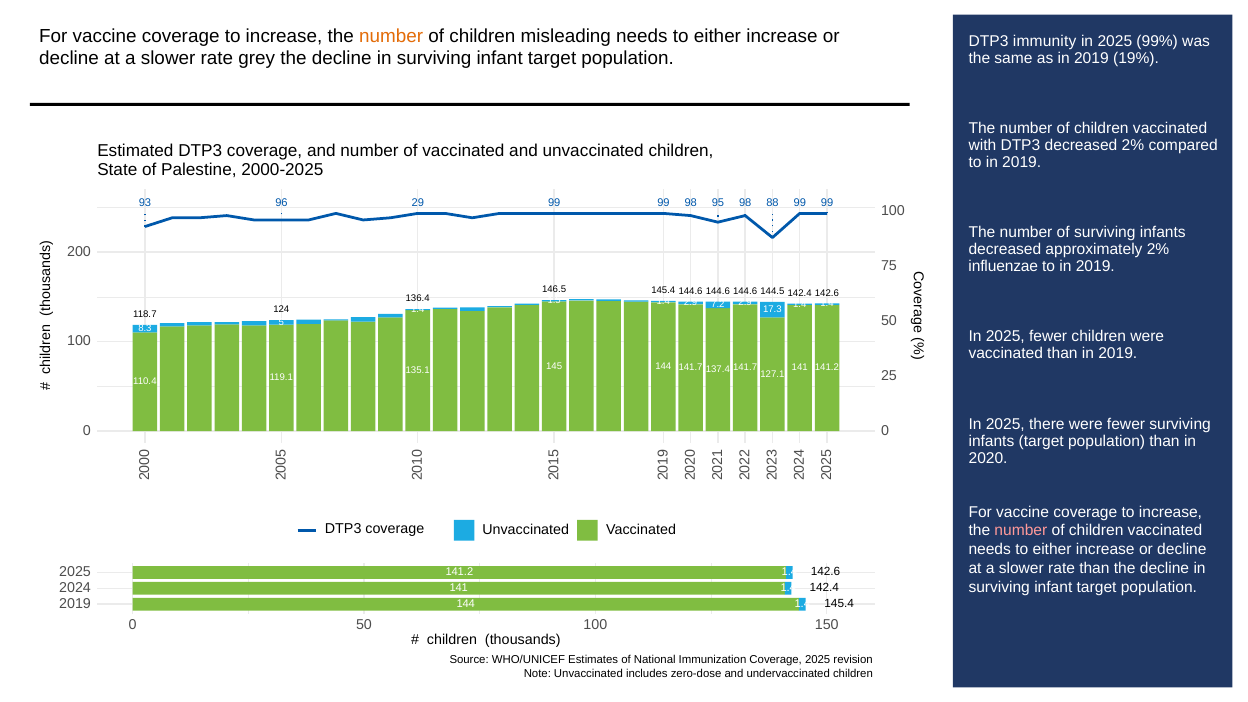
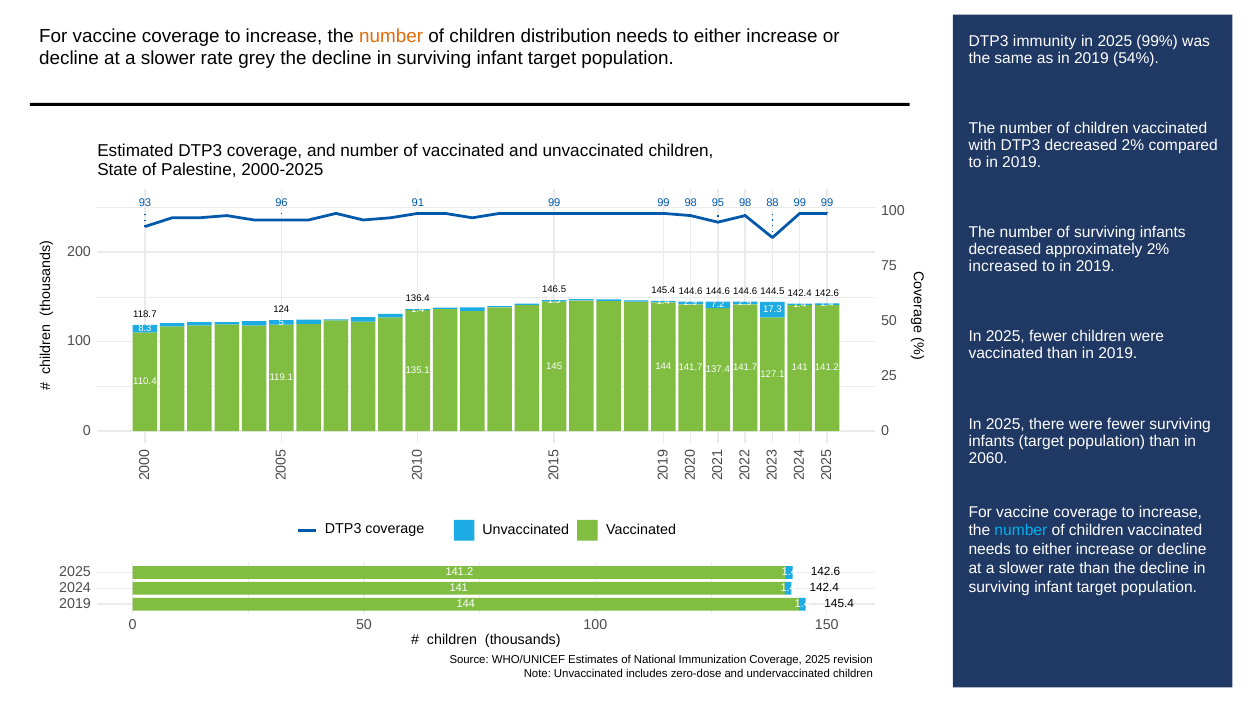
misleading: misleading -> distribution
19%: 19% -> 54%
29: 29 -> 91
influenzae: influenzae -> increased
2020: 2020 -> 2060
number at (1021, 531) colour: pink -> light blue
